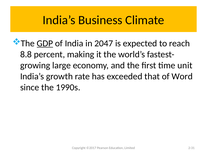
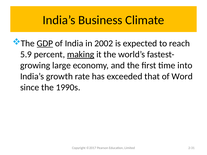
2047: 2047 -> 2002
8.8: 8.8 -> 5.9
making underline: none -> present
unit: unit -> into
